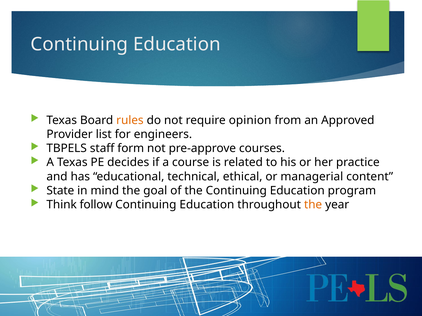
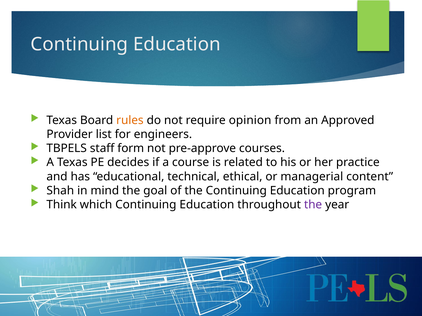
State: State -> Shah
follow: follow -> which
the at (313, 205) colour: orange -> purple
